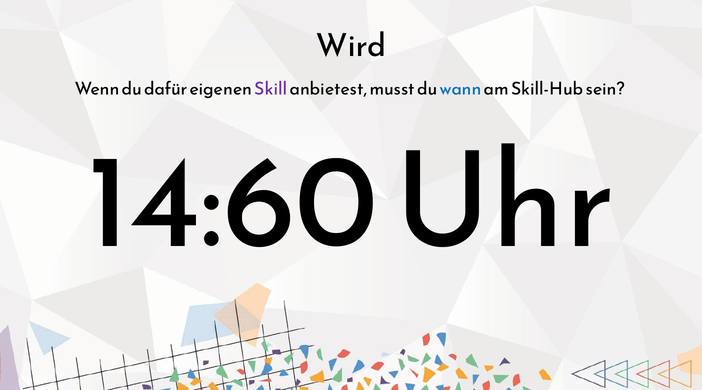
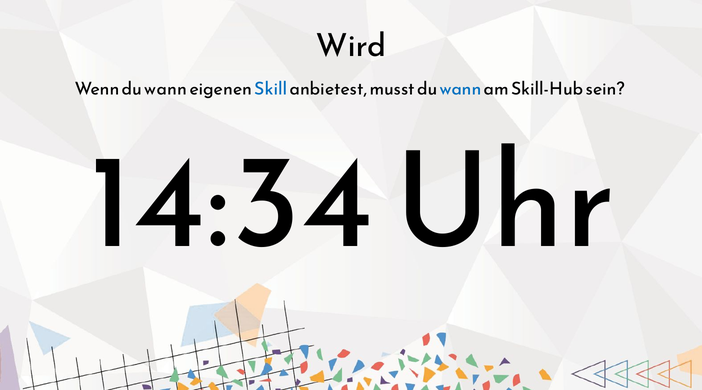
Wenn du dafür: dafür -> wann
Skill colour: purple -> blue
14:60: 14:60 -> 14:34
